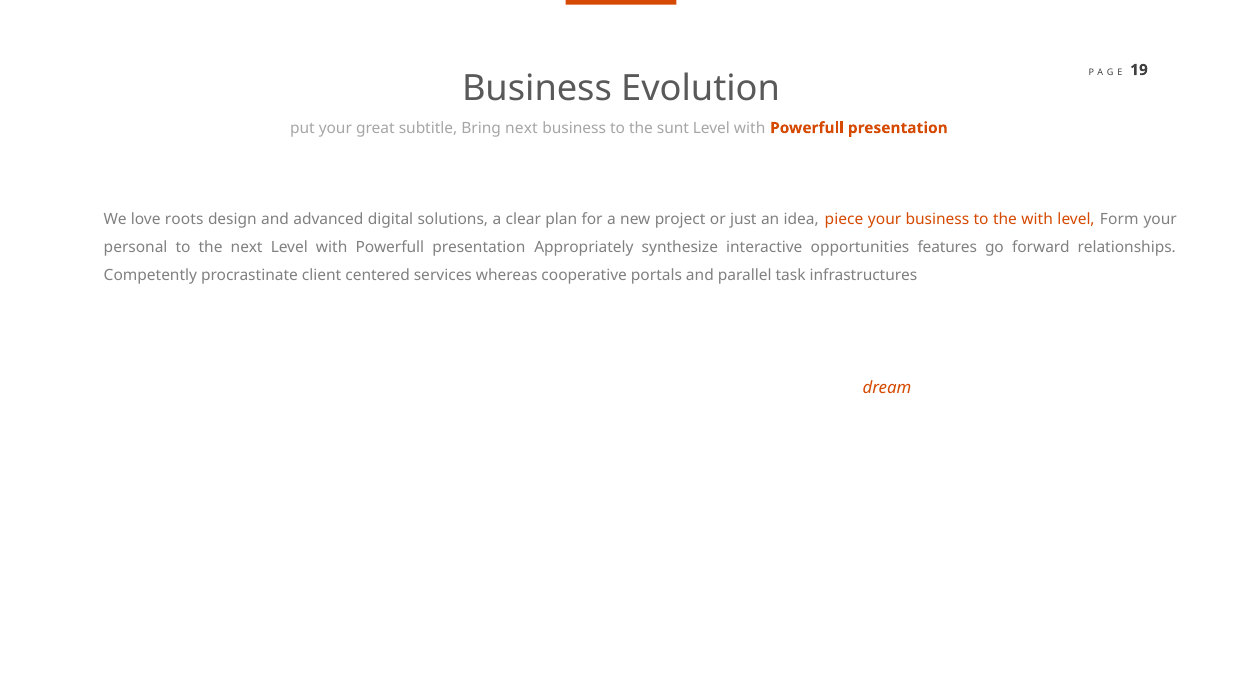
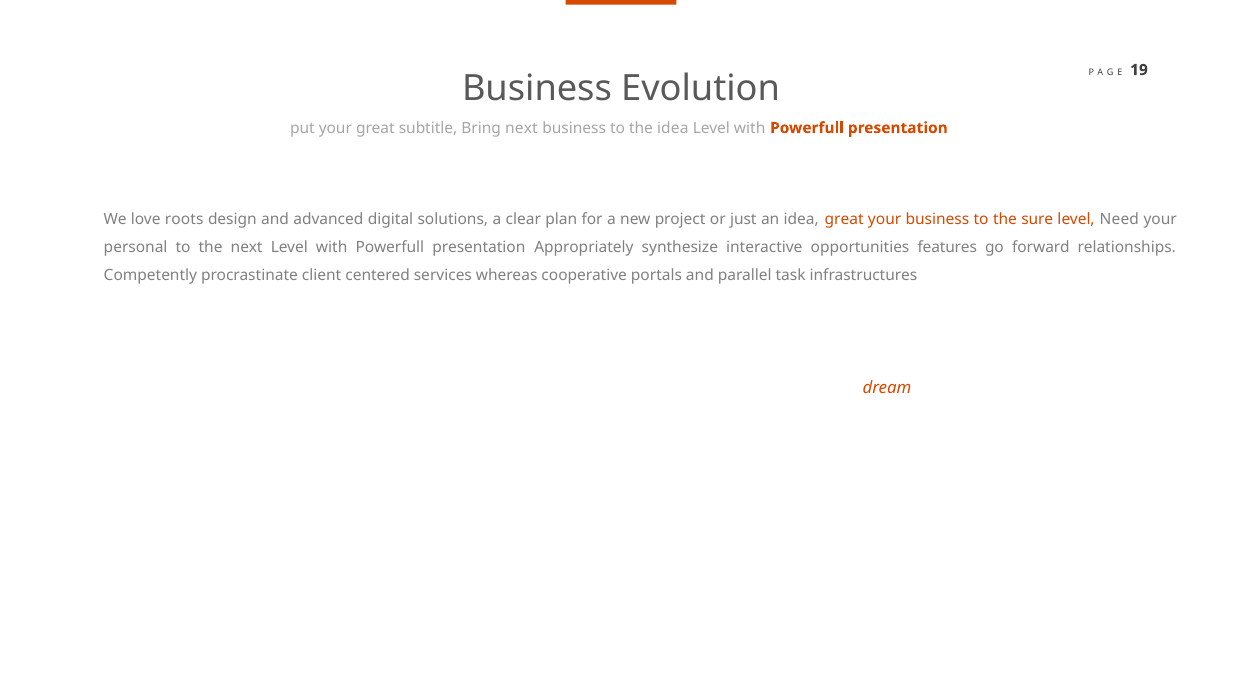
the sunt: sunt -> idea
idea piece: piece -> great
the with: with -> sure
Form: Form -> Need
